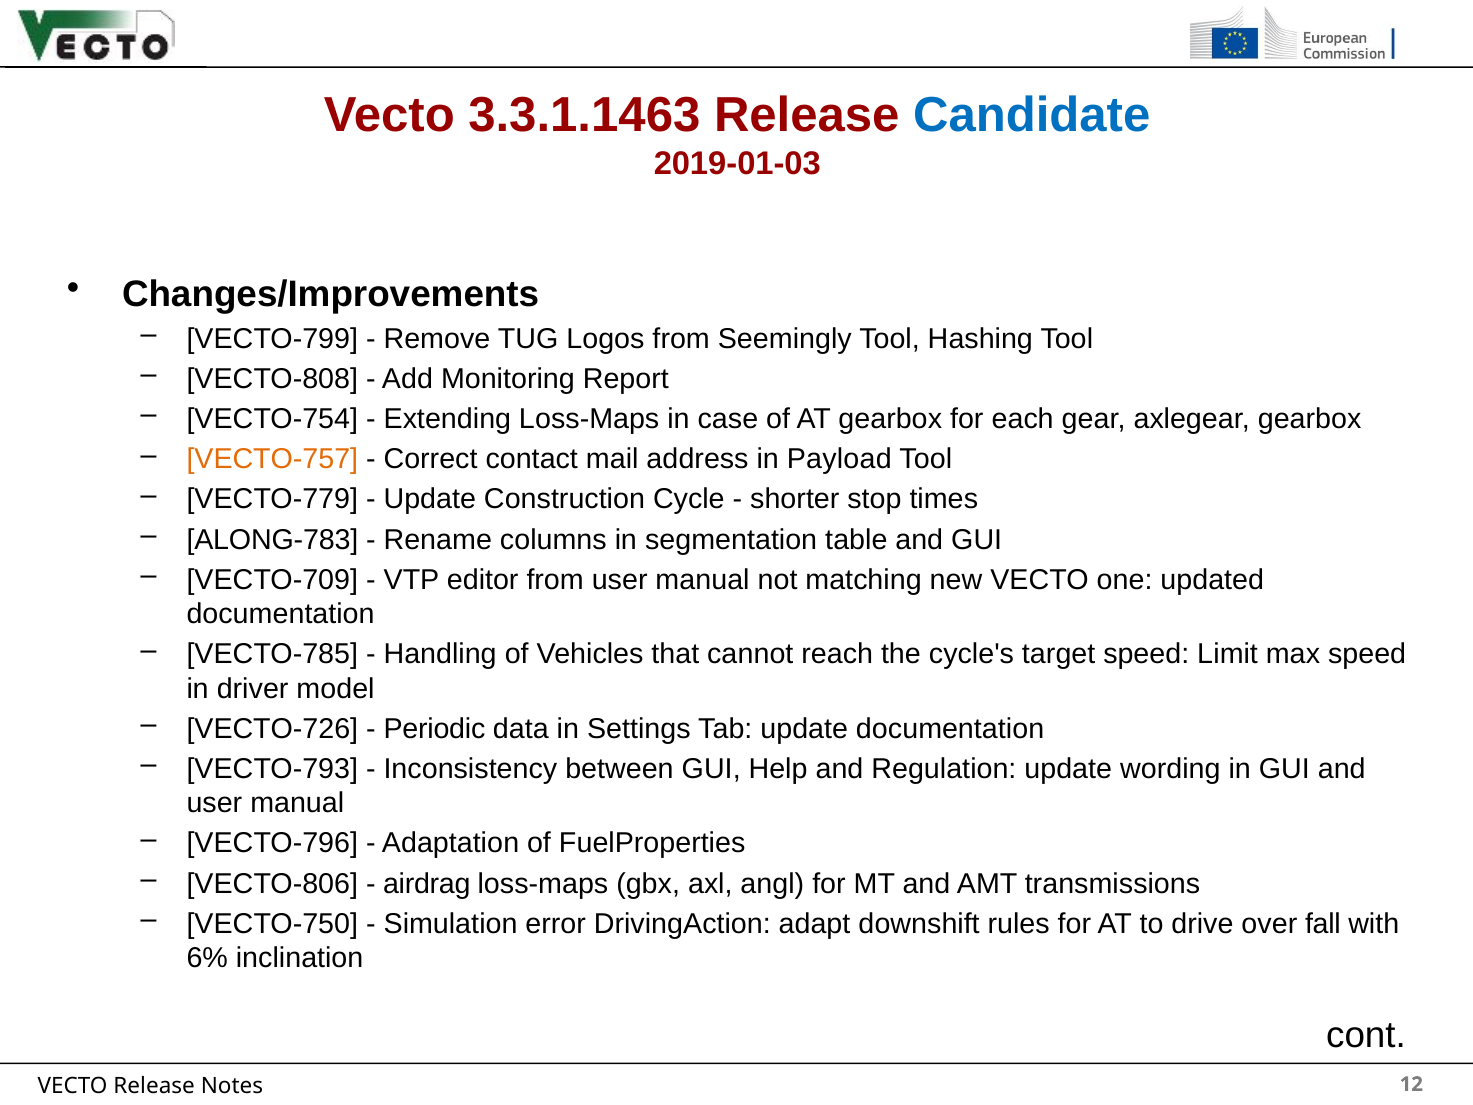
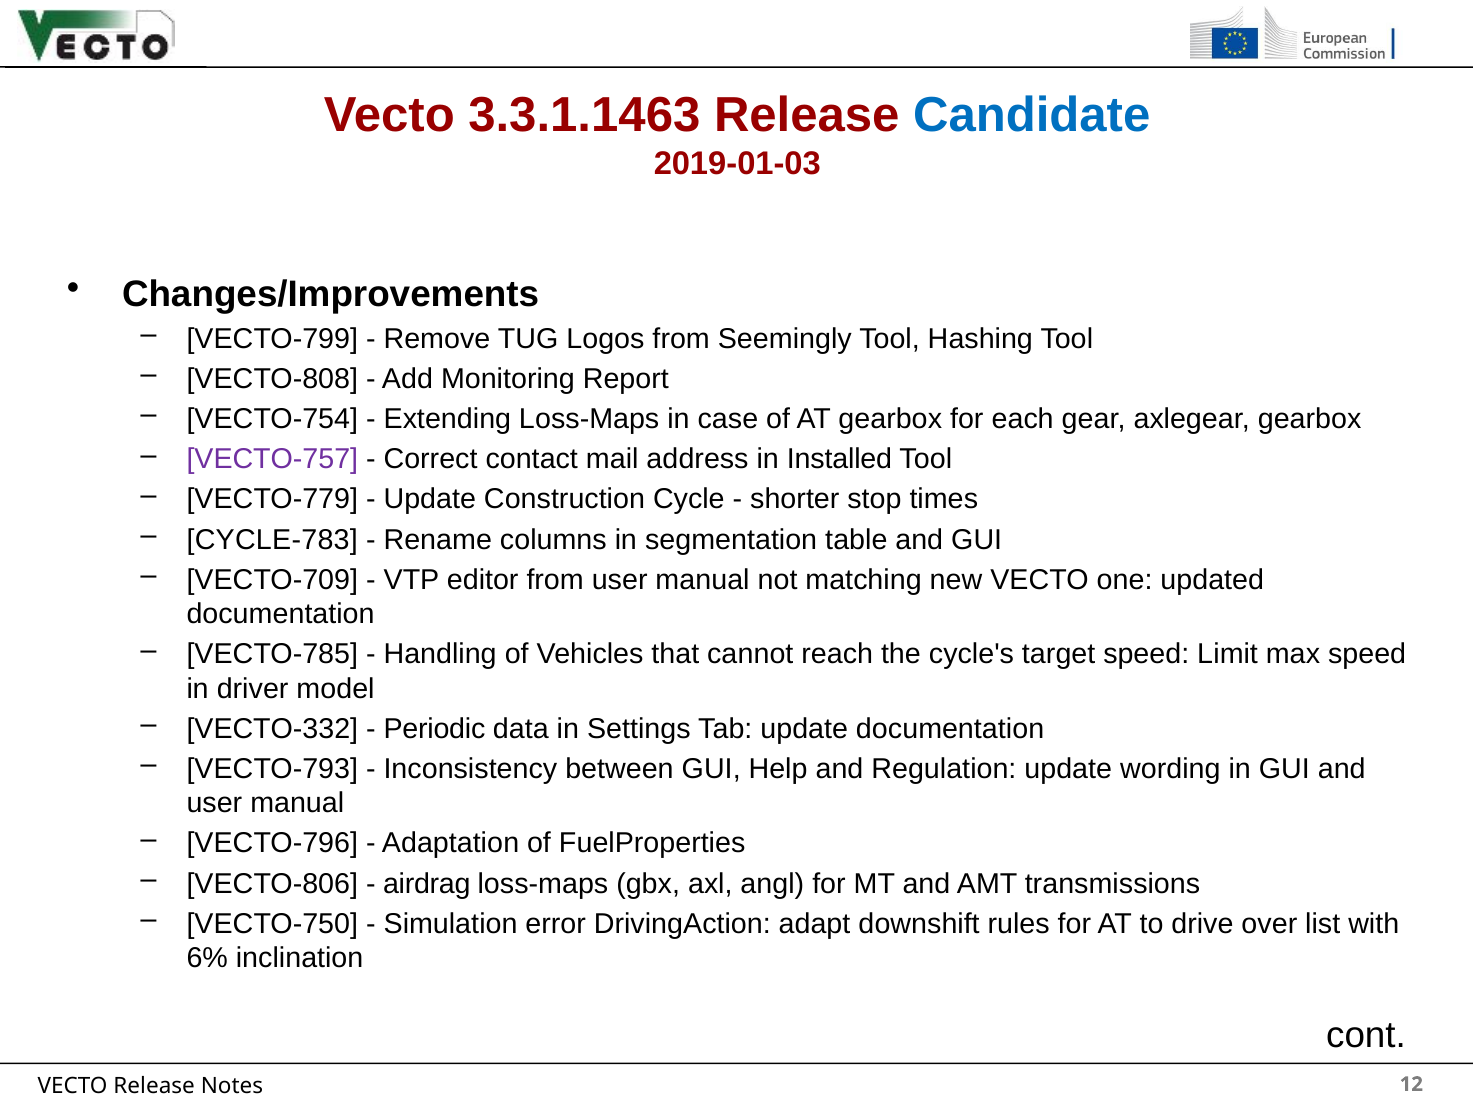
VECTO-757 colour: orange -> purple
Payload: Payload -> Installed
ALONG-783: ALONG-783 -> CYCLE-783
VECTO-726: VECTO-726 -> VECTO-332
fall: fall -> list
